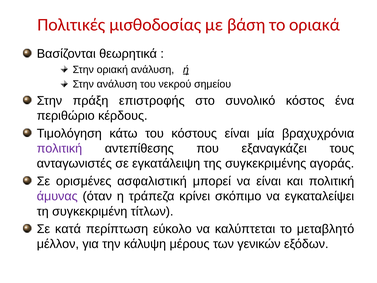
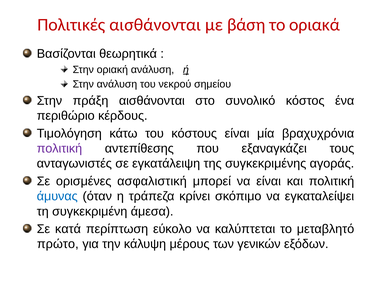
Πολιτικές μισθοδοσίας: μισθοδοσίας -> αισθάνονται
πράξη επιστροφής: επιστροφής -> αισθάνονται
άμυνας colour: purple -> blue
τίτλων: τίτλων -> άμεσα
μέλλον: μέλλον -> πρώτο
